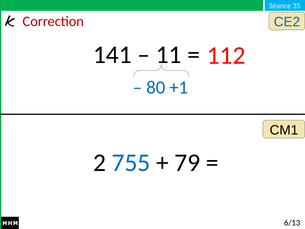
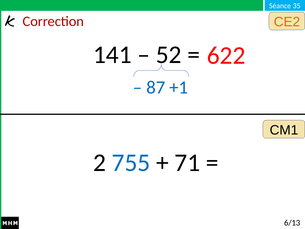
CE2 colour: blue -> orange
11: 11 -> 52
112: 112 -> 622
80: 80 -> 87
79: 79 -> 71
